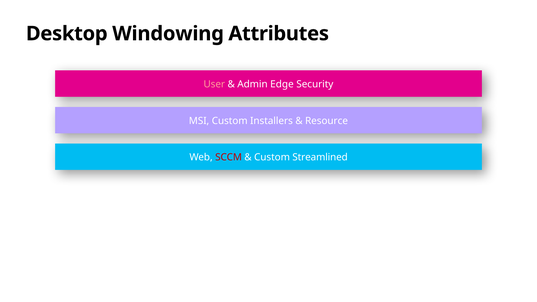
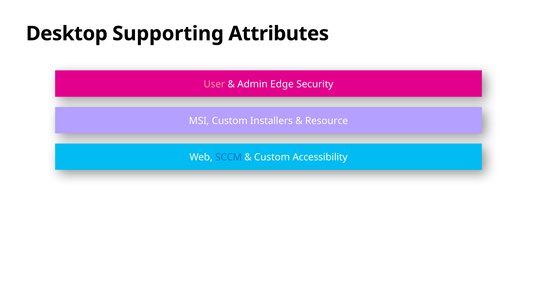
Windowing: Windowing -> Supporting
SCCM colour: red -> blue
Streamlined: Streamlined -> Accessibility
